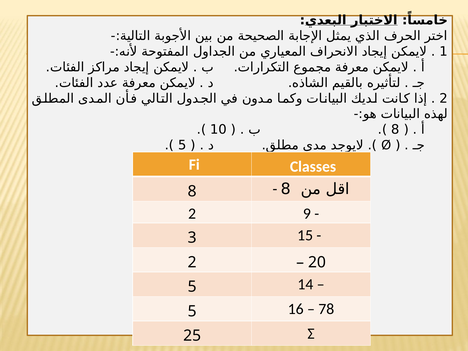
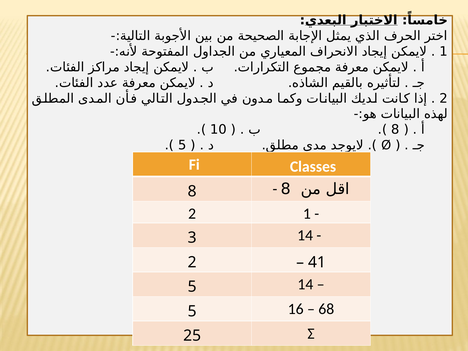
2 9: 9 -> 1
3 15: 15 -> 14
20: 20 -> 41
78: 78 -> 68
